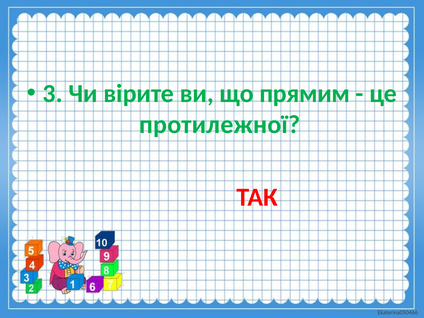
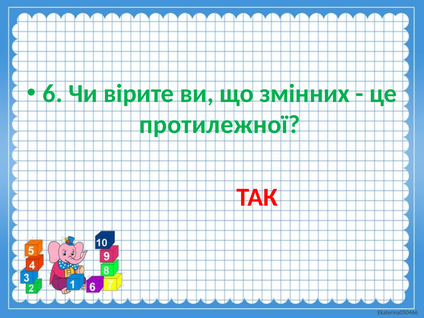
3: 3 -> 6
прямим: прямим -> змінних
